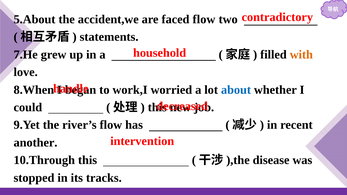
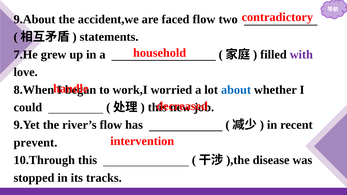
5.About: 5.About -> 9.About
with colour: orange -> purple
another: another -> prevent
